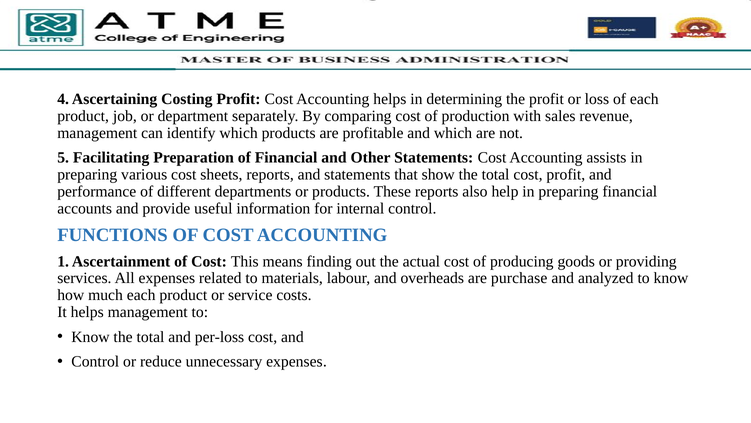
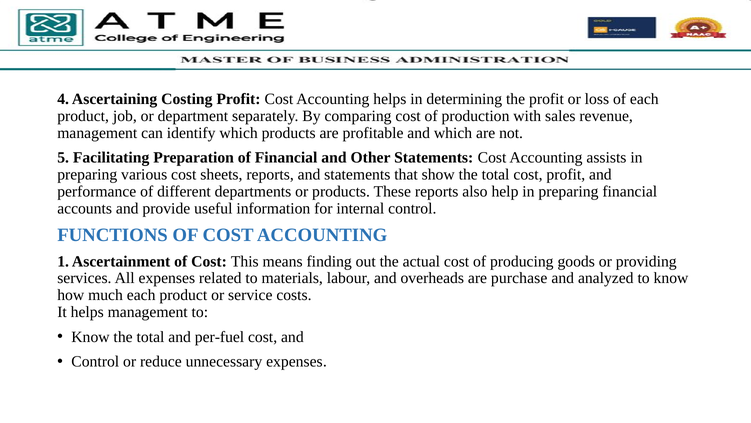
per-loss: per-loss -> per-fuel
